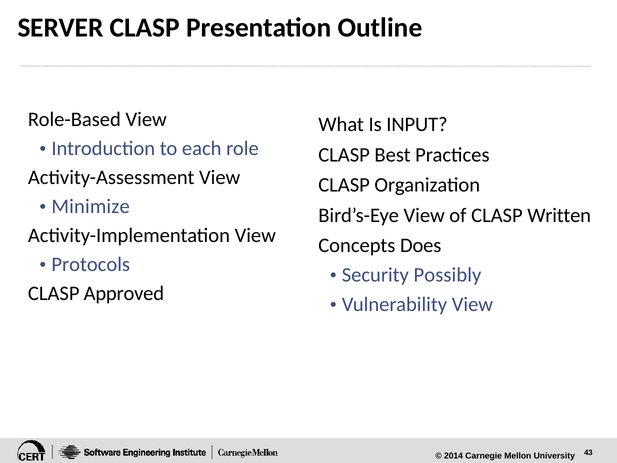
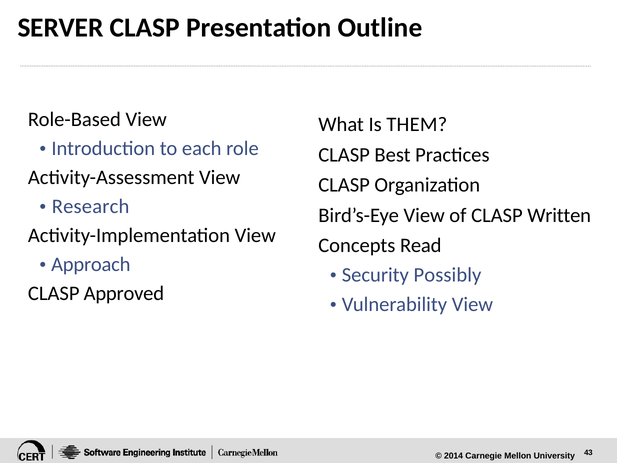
INPUT: INPUT -> THEM
Minimize: Minimize -> Research
Does: Does -> Read
Protocols: Protocols -> Approach
